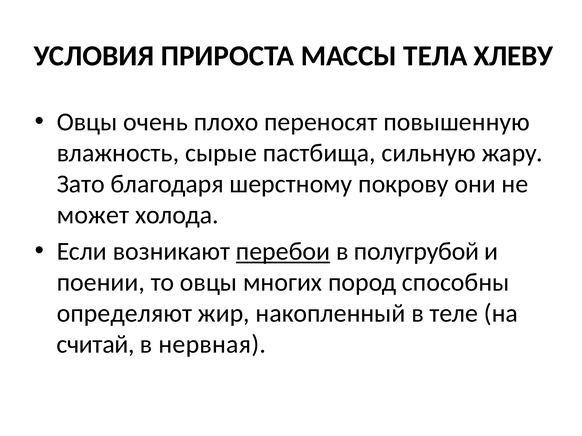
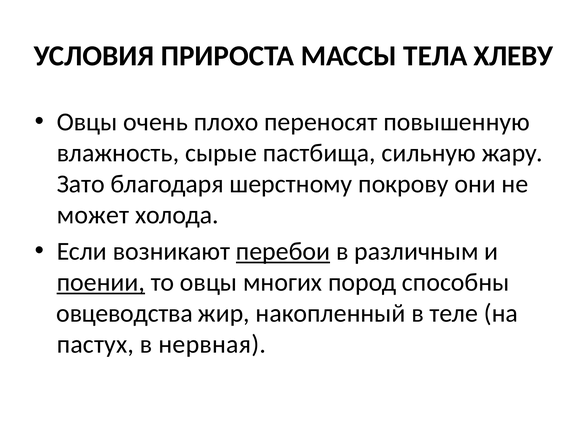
полугрубой: полугрубой -> различным
поении underline: none -> present
определяют: определяют -> овцеводства
считай: считай -> пастух
